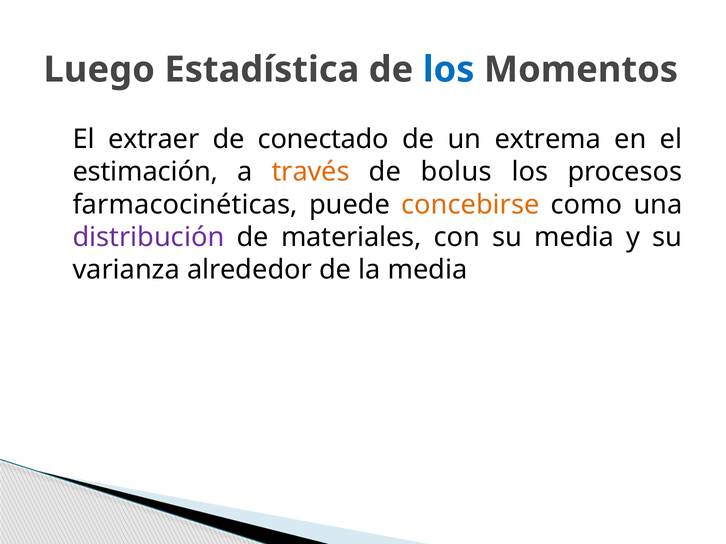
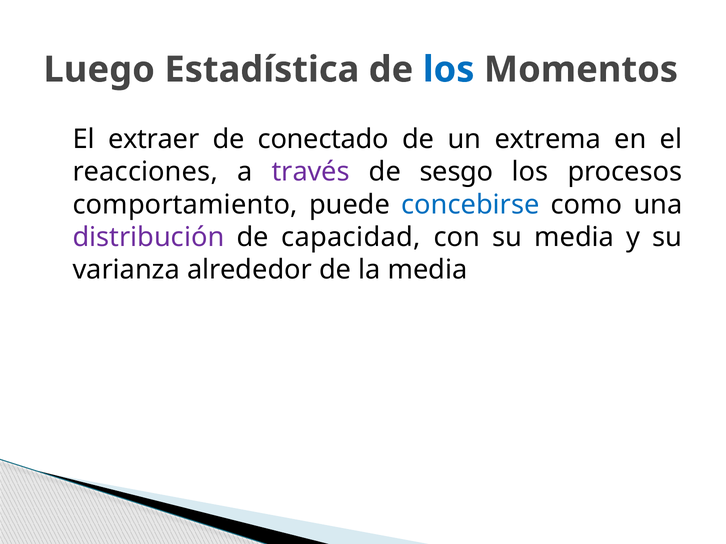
estimación: estimación -> reacciones
través colour: orange -> purple
bolus: bolus -> sesgo
farmacocinéticas: farmacocinéticas -> comportamiento
concebirse colour: orange -> blue
materiales: materiales -> capacidad
